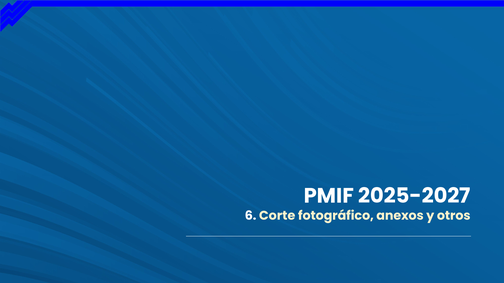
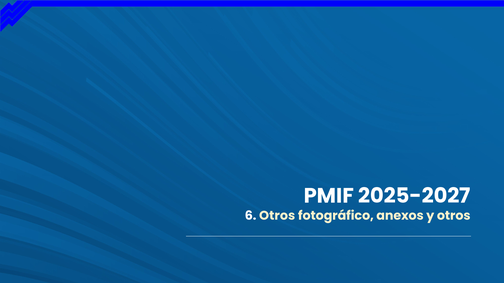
6 Corte: Corte -> Otros
